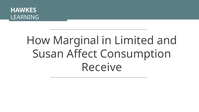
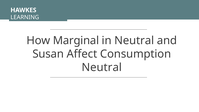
in Limited: Limited -> Neutral
Receive at (102, 67): Receive -> Neutral
